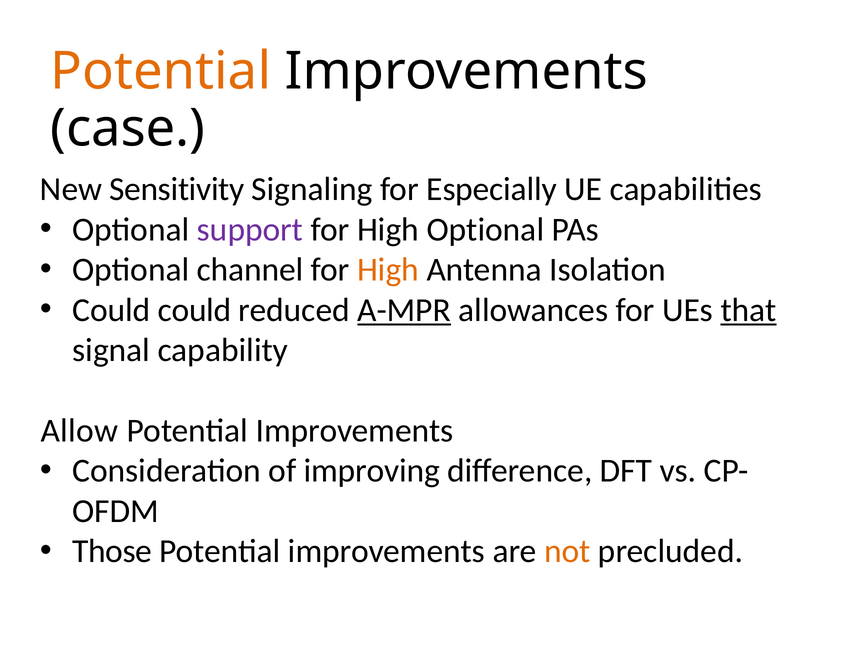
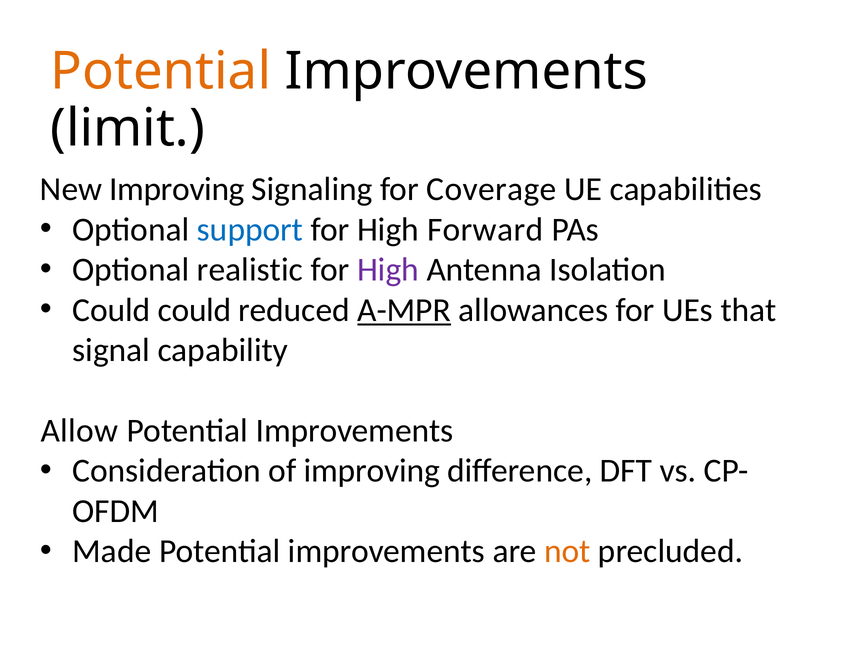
case: case -> limit
New Sensitivity: Sensitivity -> Improving
Especially: Especially -> Coverage
support colour: purple -> blue
High Optional: Optional -> Forward
channel: channel -> realistic
High at (388, 270) colour: orange -> purple
that underline: present -> none
Those: Those -> Made
